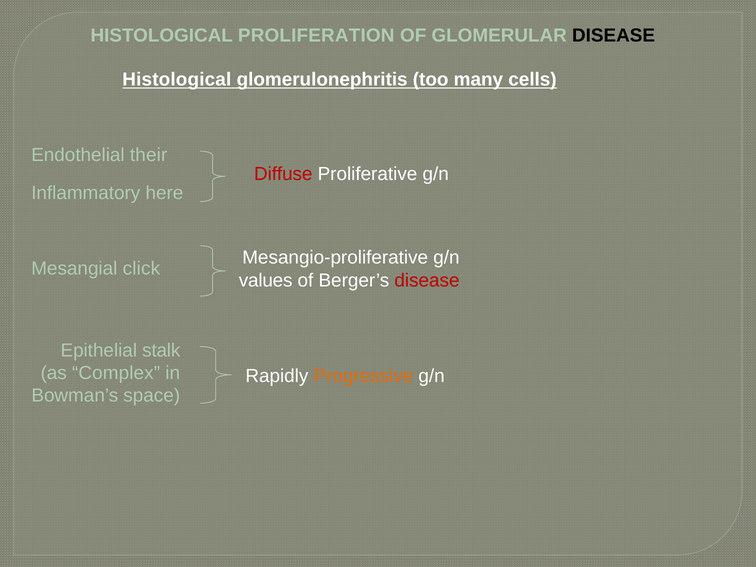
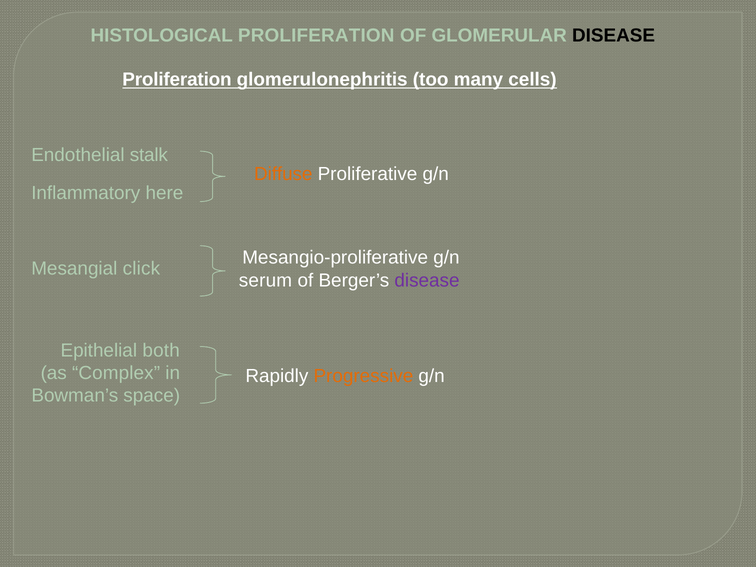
Histological at (177, 79): Histological -> Proliferation
their: their -> stalk
Diffuse colour: red -> orange
values: values -> serum
disease at (427, 280) colour: red -> purple
stalk: stalk -> both
